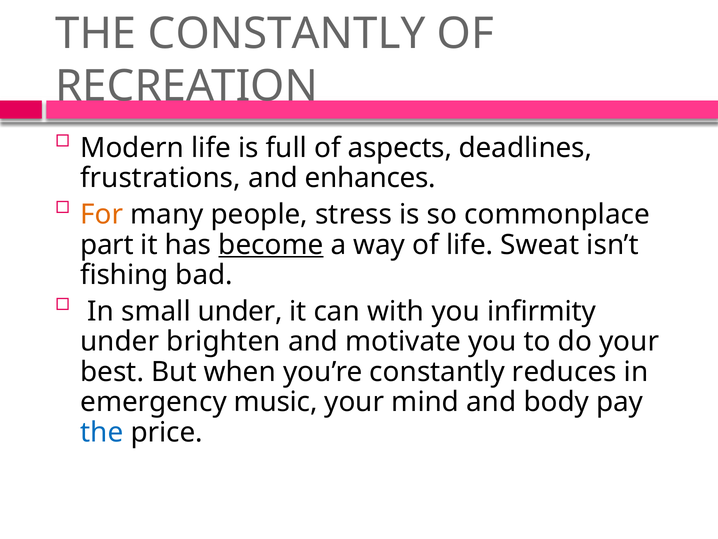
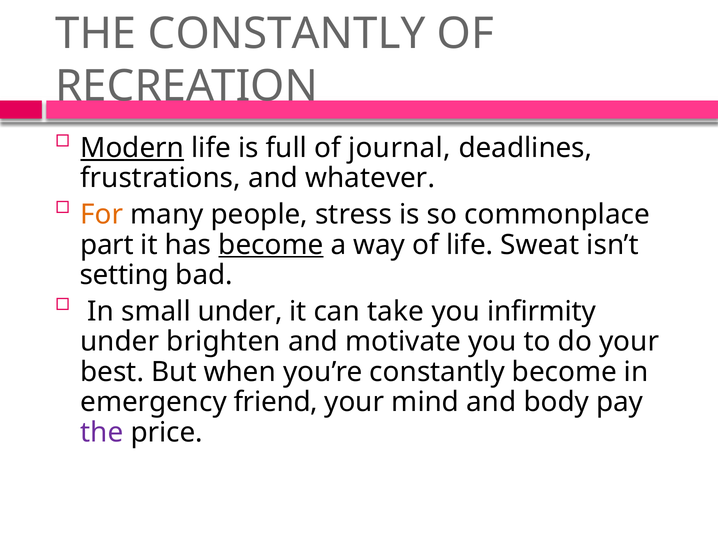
Modern underline: none -> present
aspects: aspects -> journal
enhances: enhances -> whatever
fishing: fishing -> setting
with: with -> take
constantly reduces: reduces -> become
music: music -> friend
the at (102, 432) colour: blue -> purple
